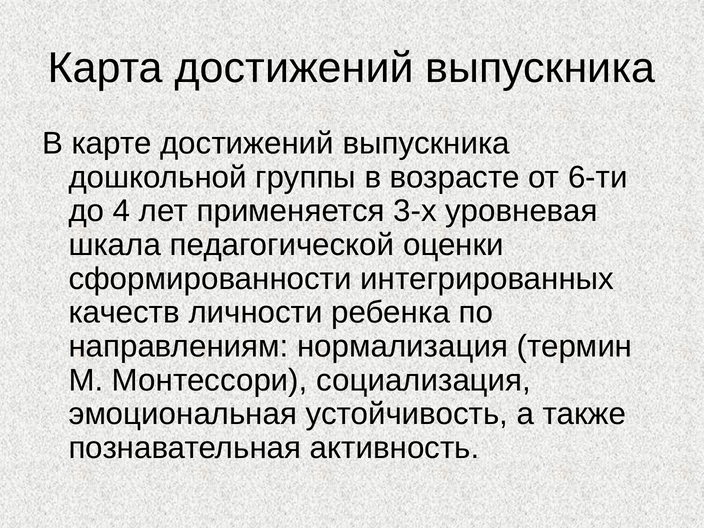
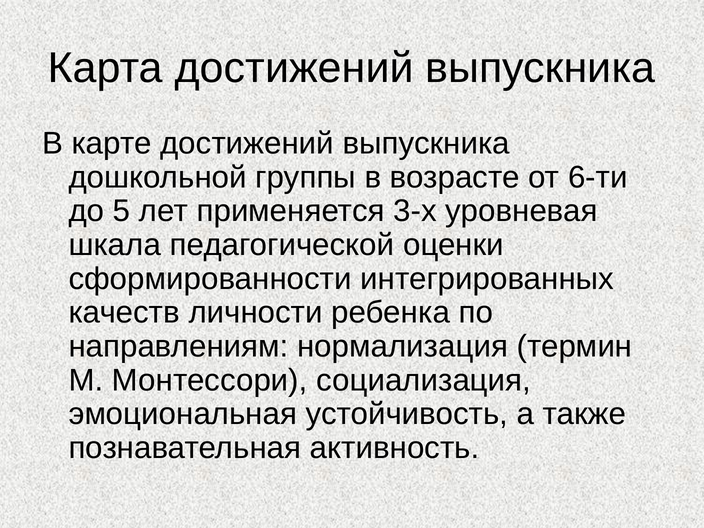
4: 4 -> 5
